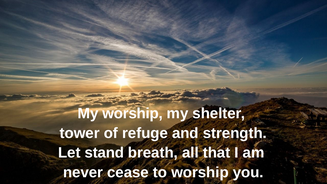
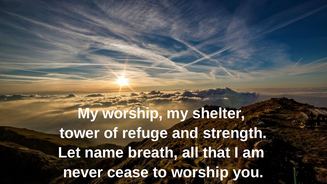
stand: stand -> name
